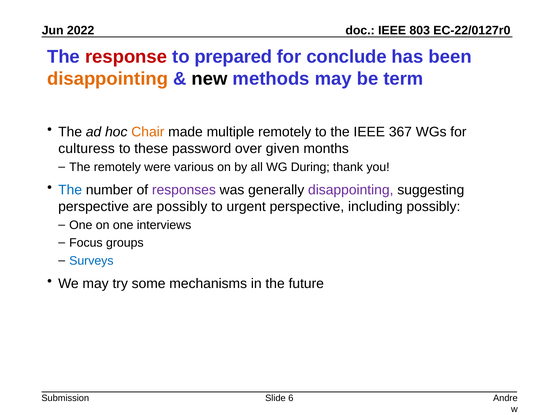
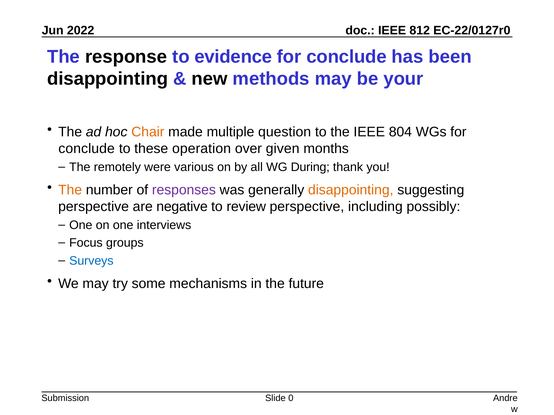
803: 803 -> 812
response colour: red -> black
prepared: prepared -> evidence
disappointing at (108, 79) colour: orange -> black
term: term -> your
multiple remotely: remotely -> question
367: 367 -> 804
culturess at (87, 149): culturess -> conclude
password: password -> operation
The at (70, 190) colour: blue -> orange
disappointing at (351, 190) colour: purple -> orange
are possibly: possibly -> negative
urgent: urgent -> review
6: 6 -> 0
